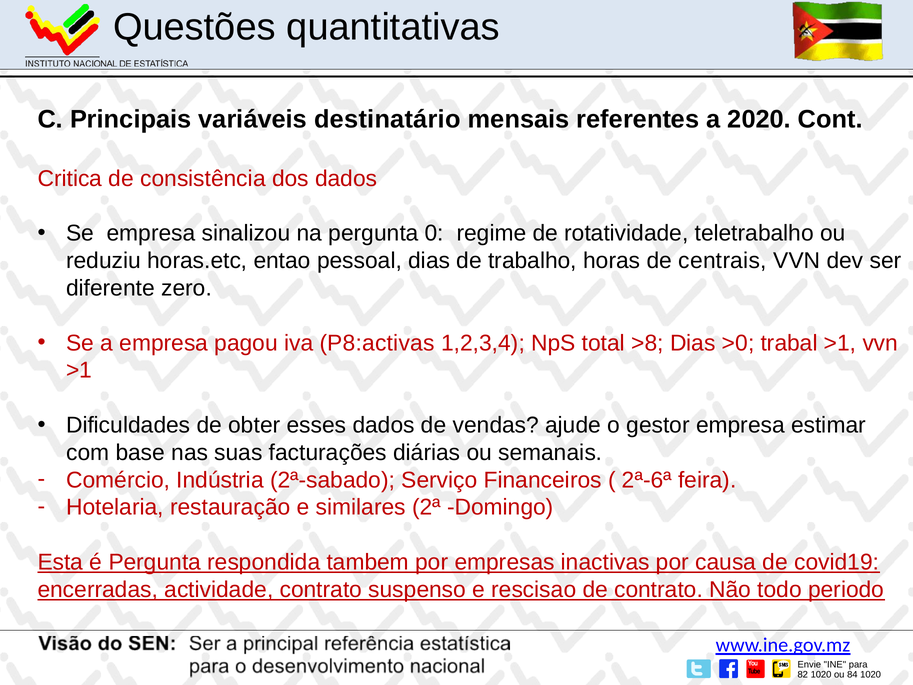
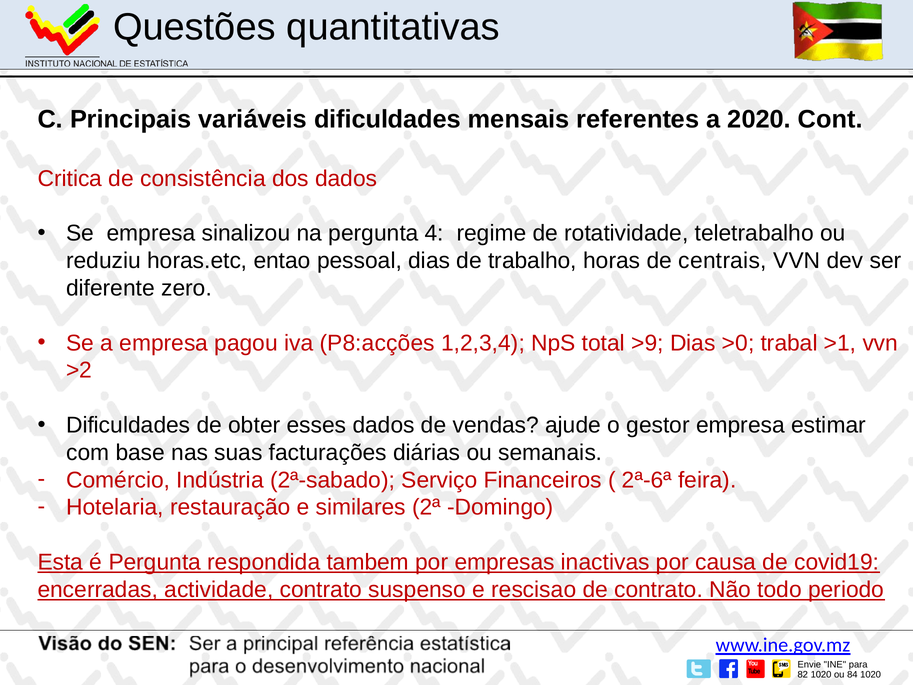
variáveis destinatário: destinatário -> dificuldades
0: 0 -> 4
P8:activas: P8:activas -> P8:acções
>8: >8 -> >9
>1 at (79, 370): >1 -> >2
